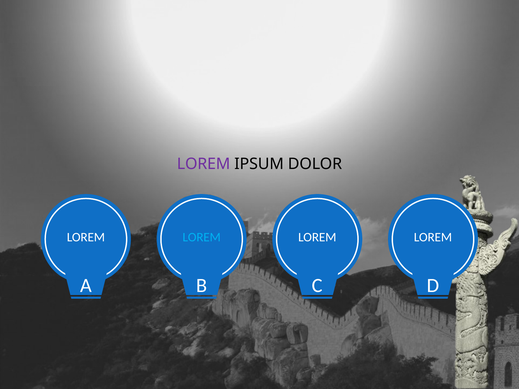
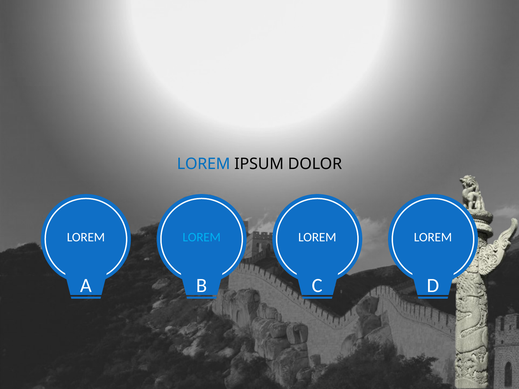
LOREM at (204, 164) colour: purple -> blue
